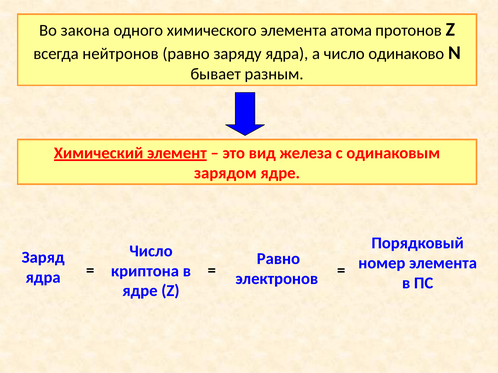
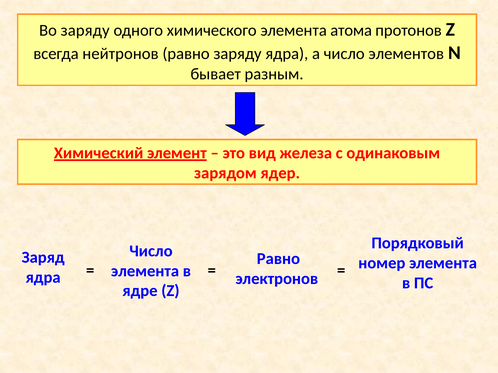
Во закона: закона -> заряду
одинаково: одинаково -> элементов
зарядом ядре: ядре -> ядер
криптона at (145, 271): криптона -> элемента
